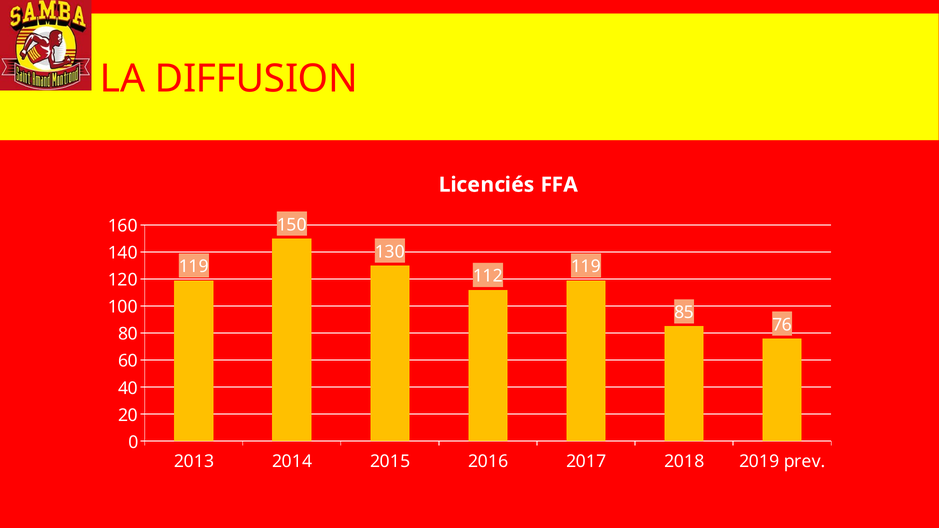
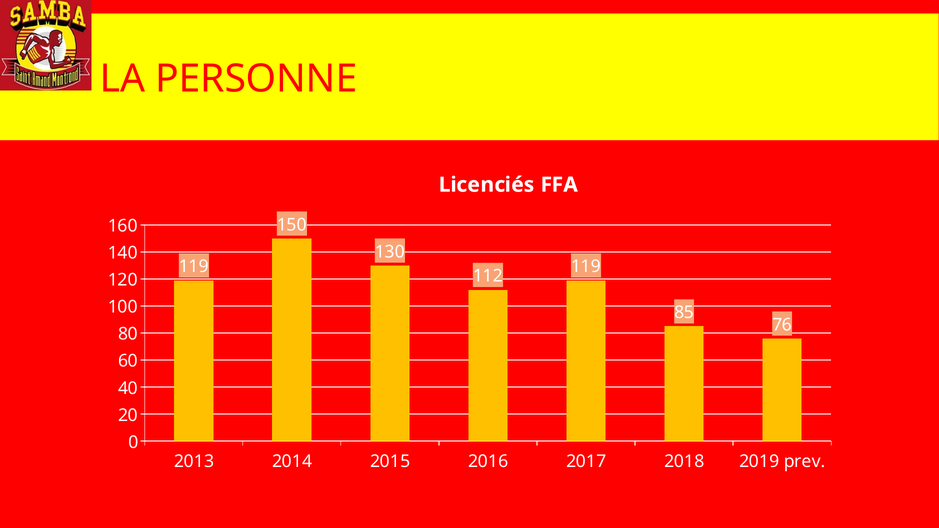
DIFFUSION: DIFFUSION -> PERSONNE
